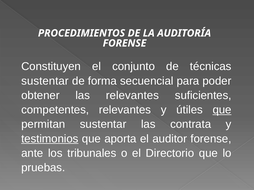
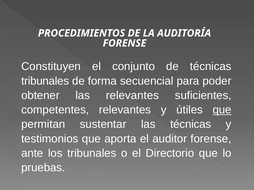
sustentar at (45, 81): sustentar -> tribunales
las contrata: contrata -> técnicas
testimonios underline: present -> none
